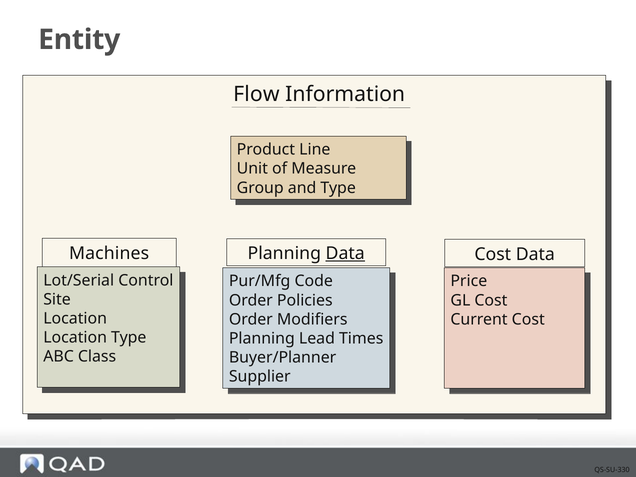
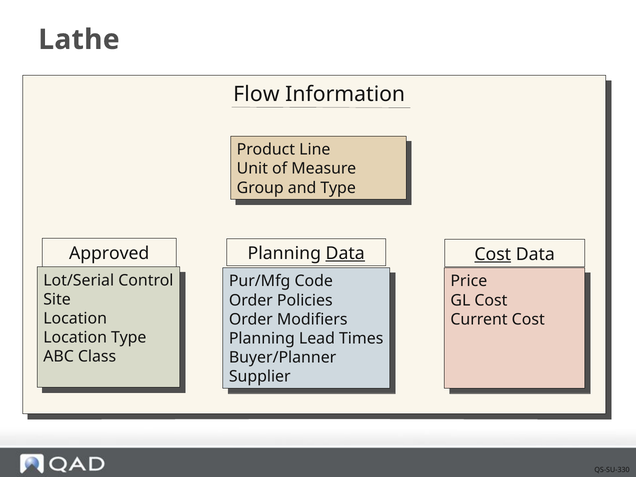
Entity: Entity -> Lathe
Machines: Machines -> Approved
Cost at (493, 254) underline: none -> present
